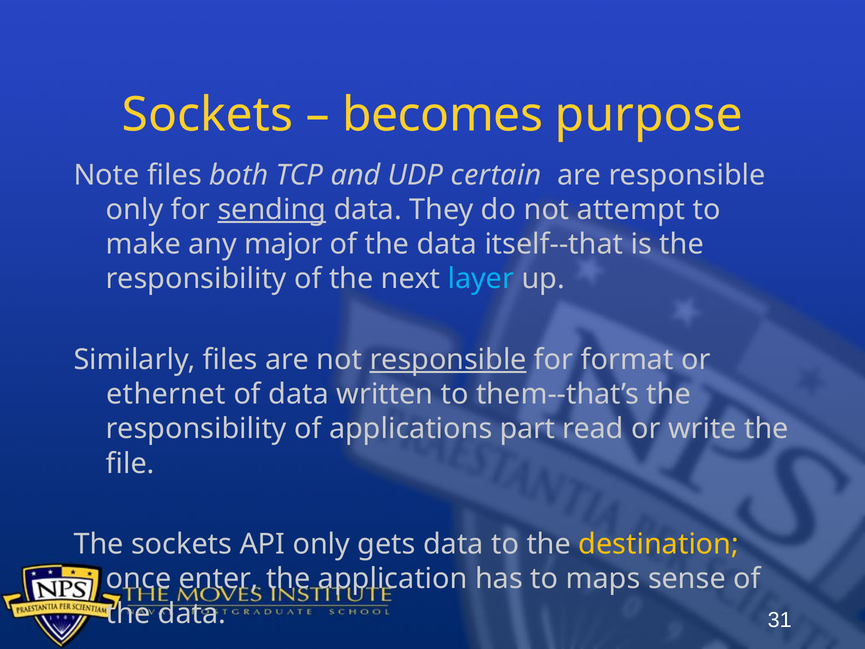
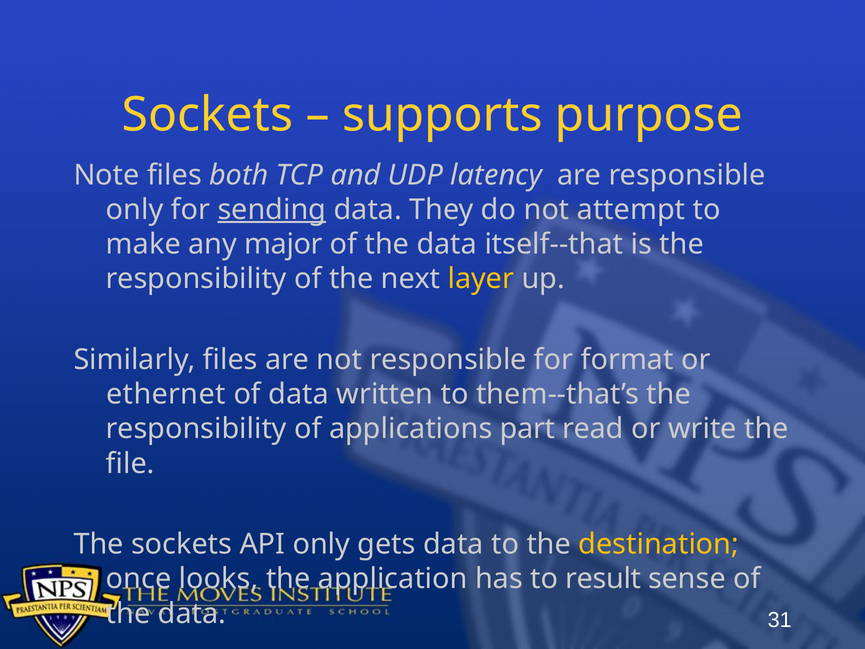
becomes: becomes -> supports
certain: certain -> latency
layer colour: light blue -> yellow
responsible at (448, 360) underline: present -> none
enter: enter -> looks
maps: maps -> result
